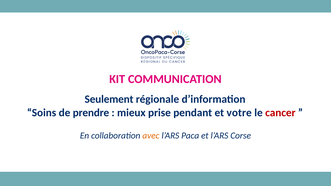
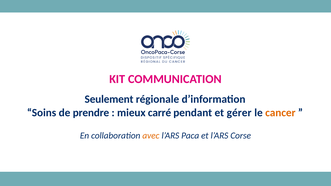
prise: prise -> carré
votre: votre -> gérer
cancer colour: red -> orange
